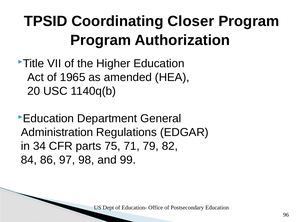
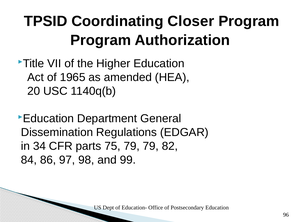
Administration: Administration -> Dissemination
75 71: 71 -> 79
